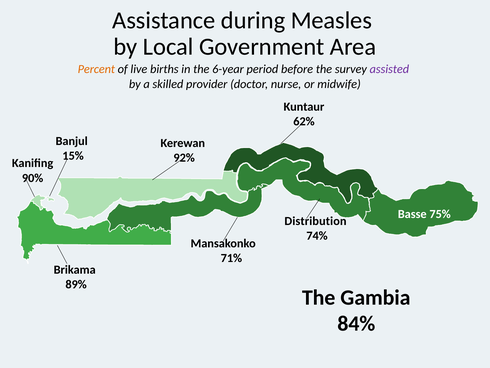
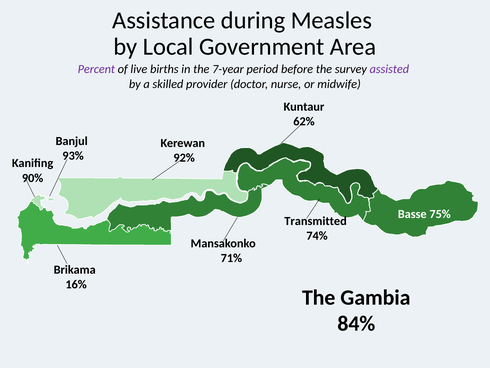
Percent colour: orange -> purple
6-year: 6-year -> 7-year
15%: 15% -> 93%
Distribution: Distribution -> Transmitted
89%: 89% -> 16%
